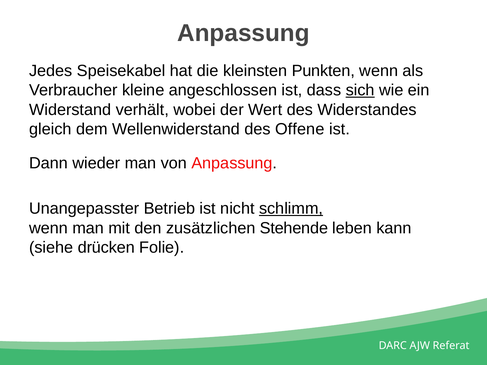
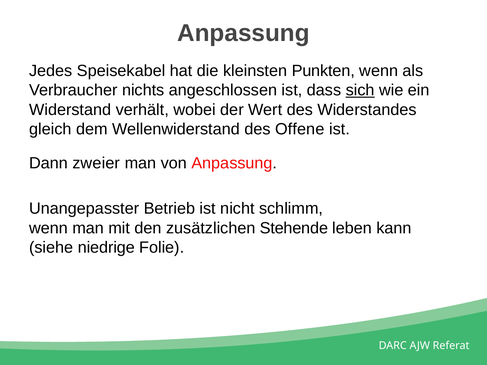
kleine: kleine -> nichts
wieder: wieder -> zweier
schlimm underline: present -> none
drücken: drücken -> niedrige
